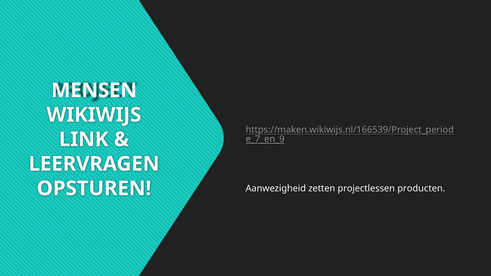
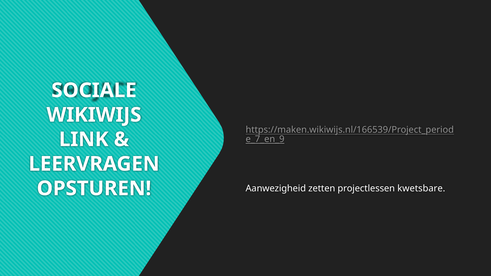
MENSEN: MENSEN -> SOCIALE
producten: producten -> kwetsbare
